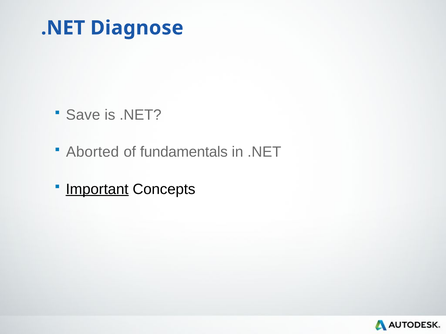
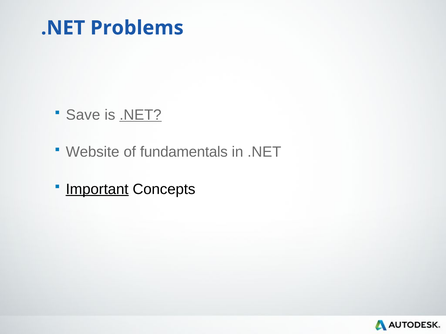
Diagnose: Diagnose -> Problems
.NET at (140, 115) underline: none -> present
Aborted: Aborted -> Website
